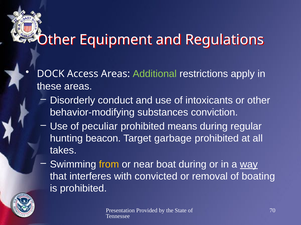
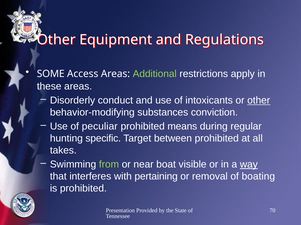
DOCK: DOCK -> SOME
other at (259, 101) underline: none -> present
beacon: beacon -> specific
garbage: garbage -> between
from colour: yellow -> light green
boat during: during -> visible
convicted: convicted -> pertaining
